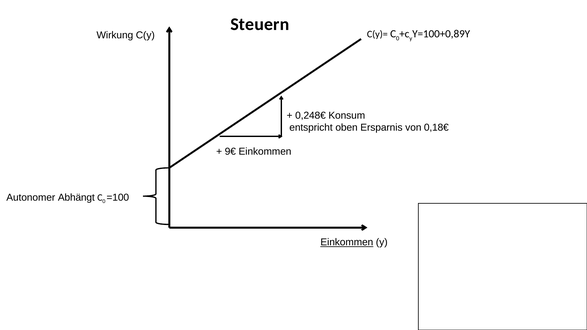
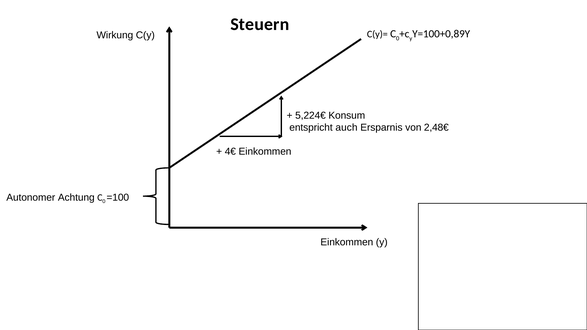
0,248€: 0,248€ -> 5,224€
oben: oben -> auch
0,18€: 0,18€ -> 2,48€
9€: 9€ -> 4€
Abhängt: Abhängt -> Achtung
Einkommen at (347, 242) underline: present -> none
